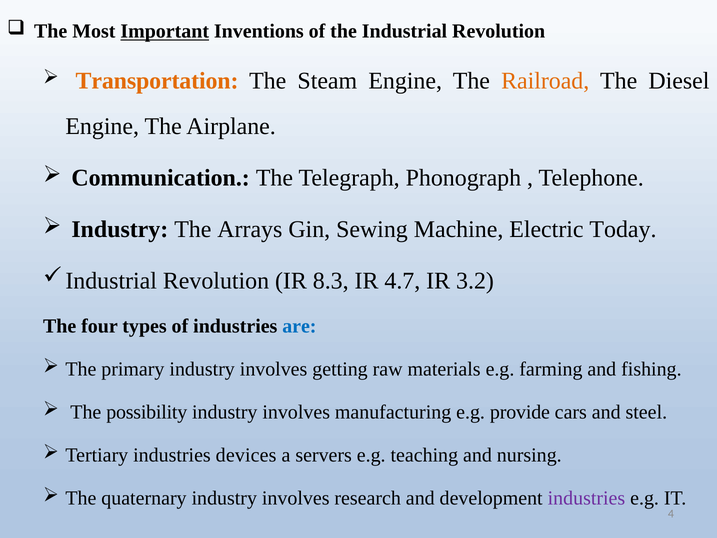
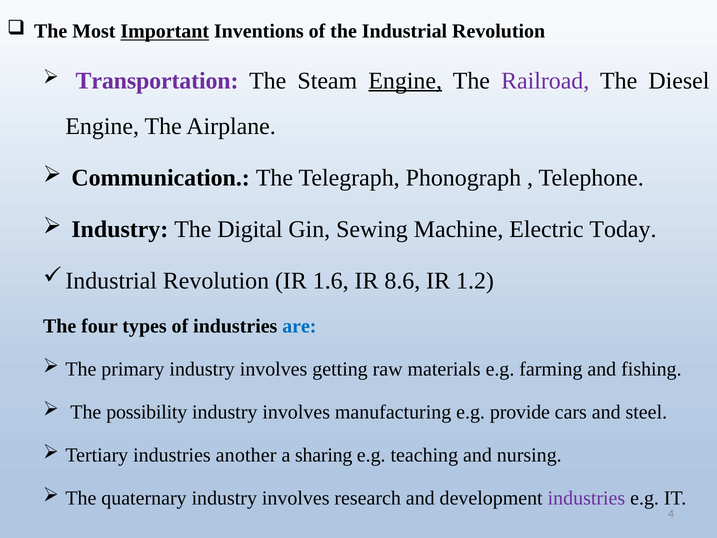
Transportation colour: orange -> purple
Engine at (405, 81) underline: none -> present
Railroad colour: orange -> purple
Arrays: Arrays -> Digital
8.3: 8.3 -> 1.6
4.7: 4.7 -> 8.6
3.2: 3.2 -> 1.2
devices: devices -> another
servers: servers -> sharing
